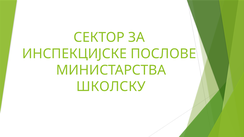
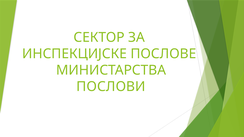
ШКОЛСКУ: ШКОЛСКУ -> ПОСЛОВИ
